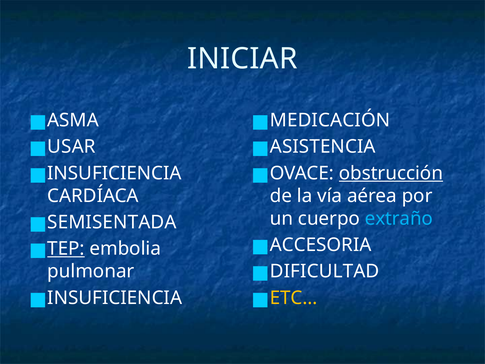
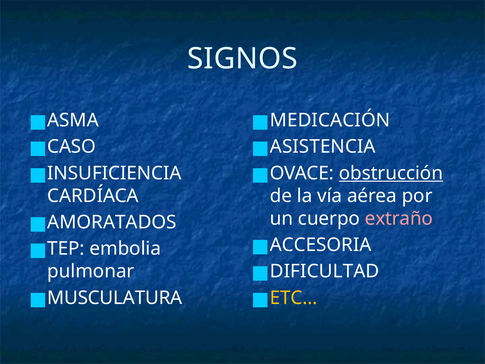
INICIAR: INICIAR -> SIGNOS
USAR: USAR -> CASO
extraño colour: light blue -> pink
SEMISENTADA: SEMISENTADA -> AMORATADOS
TEP underline: present -> none
INSUFICIENCIA at (115, 298): INSUFICIENCIA -> MUSCULATURA
